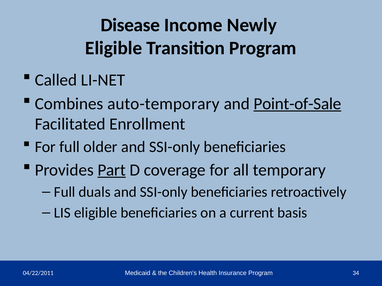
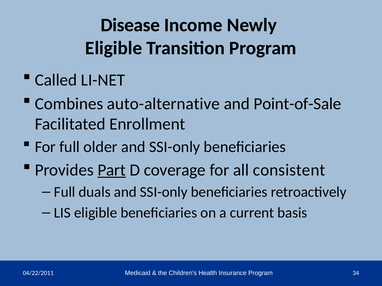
auto-temporary: auto-temporary -> auto-alternative
Point-of-Sale underline: present -> none
temporary: temporary -> consistent
